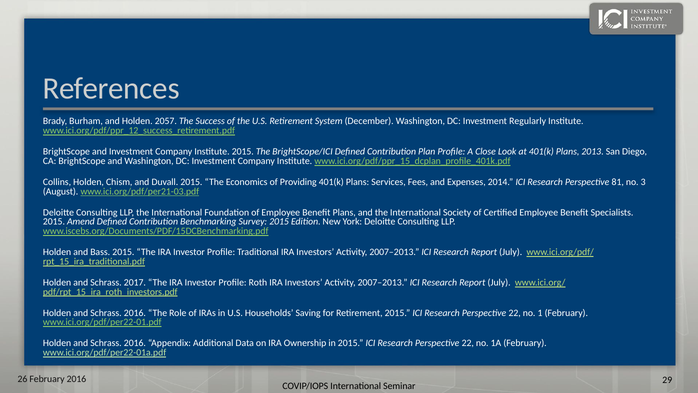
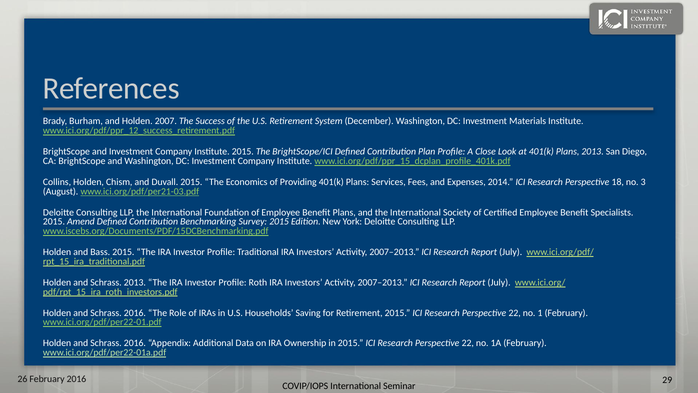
2057: 2057 -> 2007
Regularly: Regularly -> Materials
81: 81 -> 18
Schrass 2017: 2017 -> 2013
